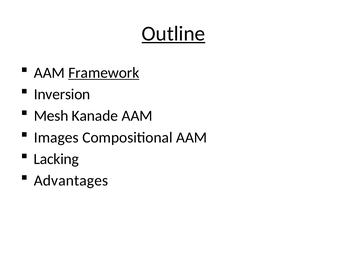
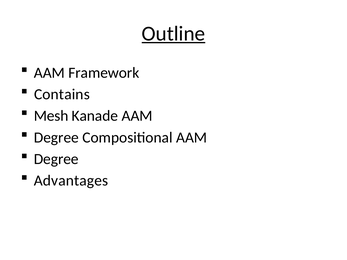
Framework underline: present -> none
Inversion: Inversion -> Contains
Images at (56, 138): Images -> Degree
Lacking at (56, 159): Lacking -> Degree
